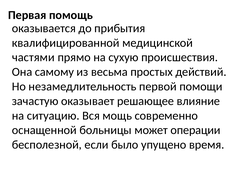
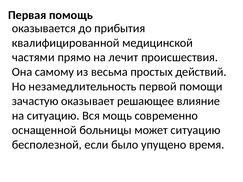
сухую: сухую -> лечит
может операции: операции -> ситуацию
